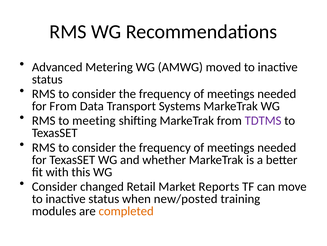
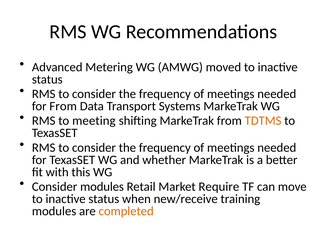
TDTMS colour: purple -> orange
Consider changed: changed -> modules
Reports: Reports -> Require
new/posted: new/posted -> new/receive
